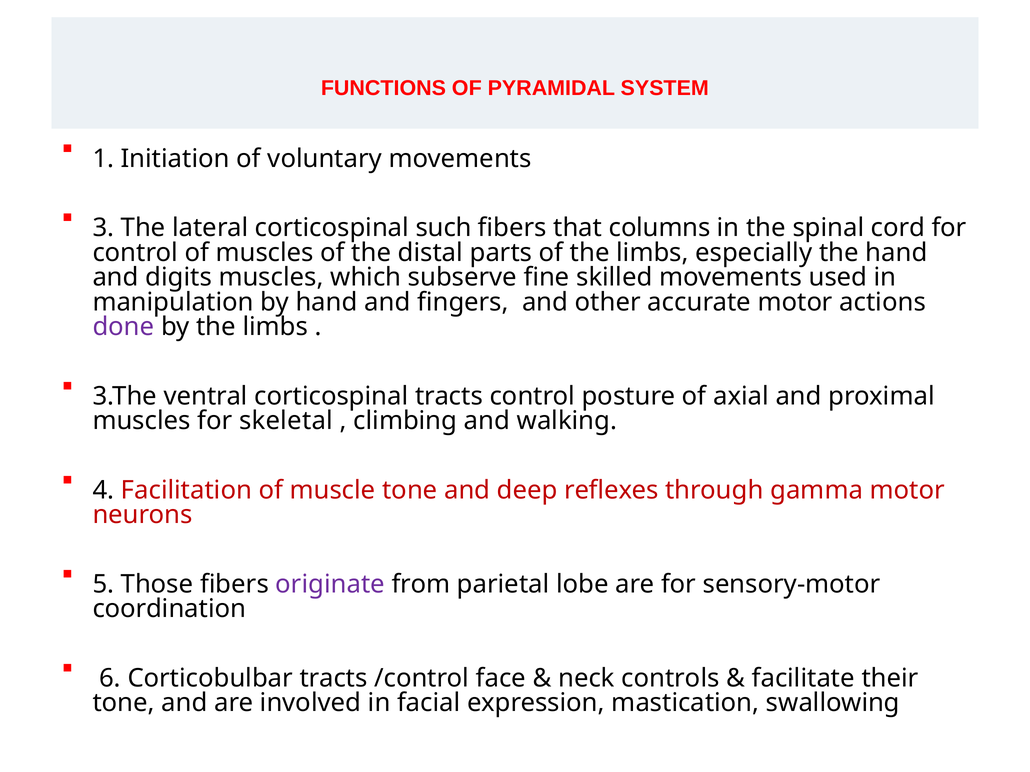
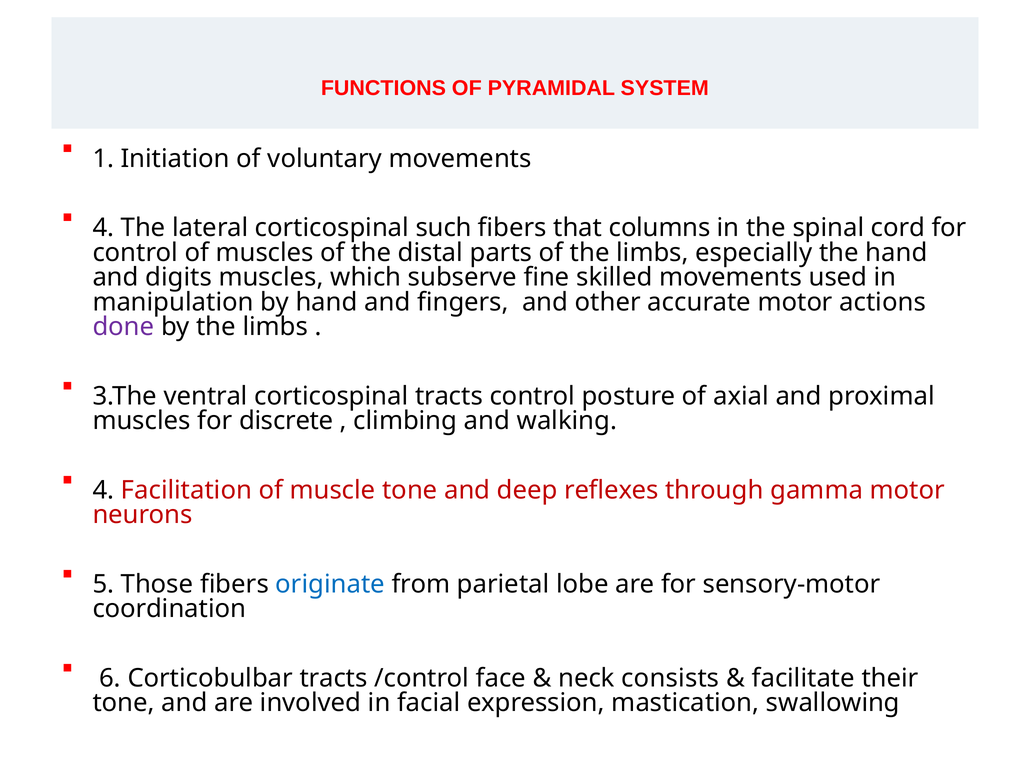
3 at (103, 228): 3 -> 4
skeletal: skeletal -> discrete
originate colour: purple -> blue
controls: controls -> consists
